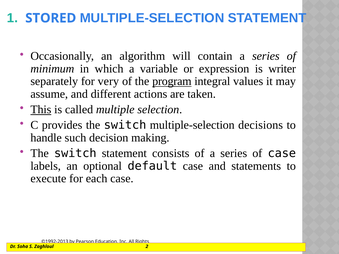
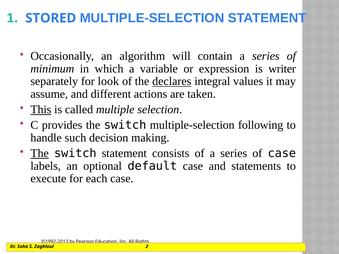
very: very -> look
program: program -> declares
decisions: decisions -> following
The at (40, 153) underline: none -> present
